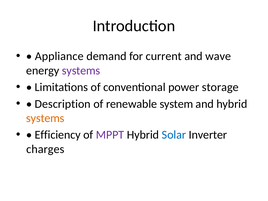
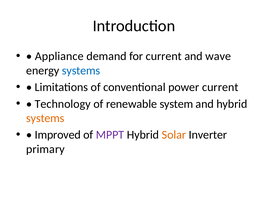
systems at (81, 71) colour: purple -> blue
power storage: storage -> current
Description: Description -> Technology
Efficiency: Efficiency -> Improved
Solar colour: blue -> orange
charges: charges -> primary
